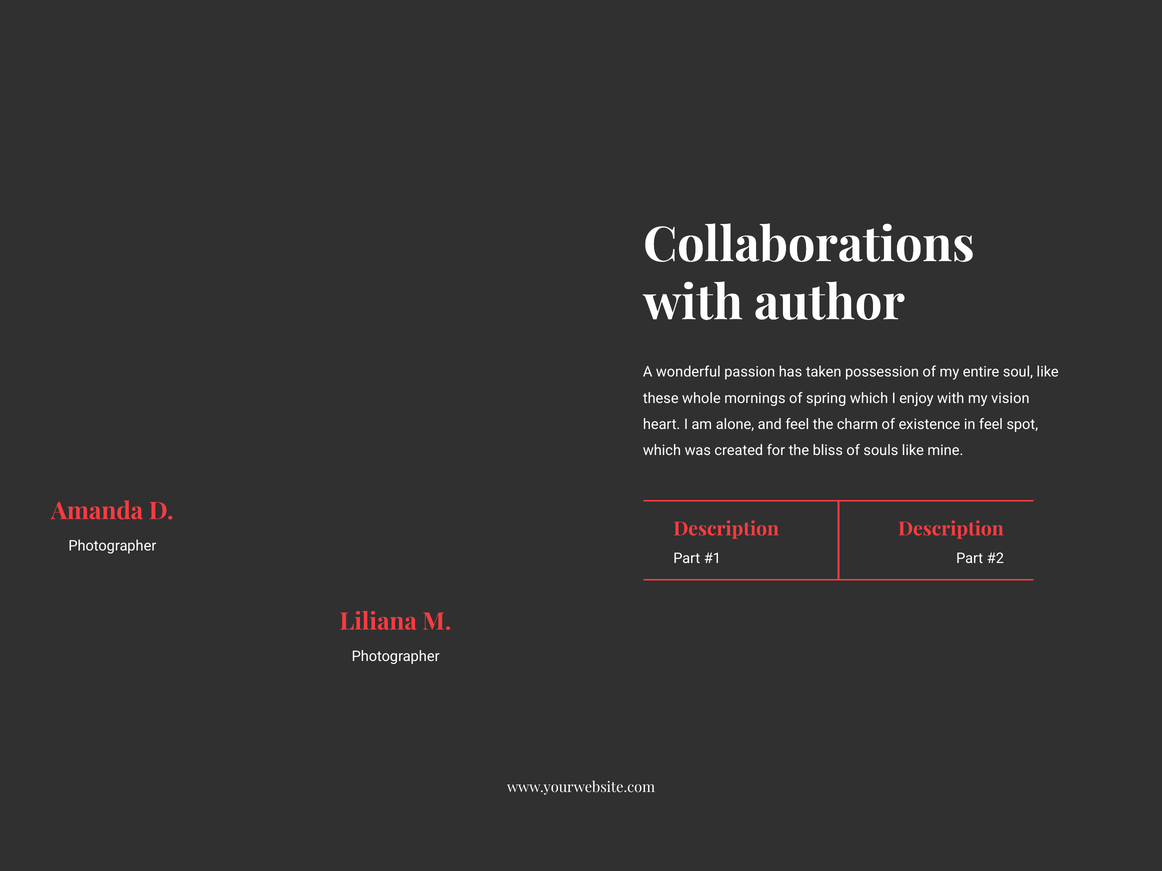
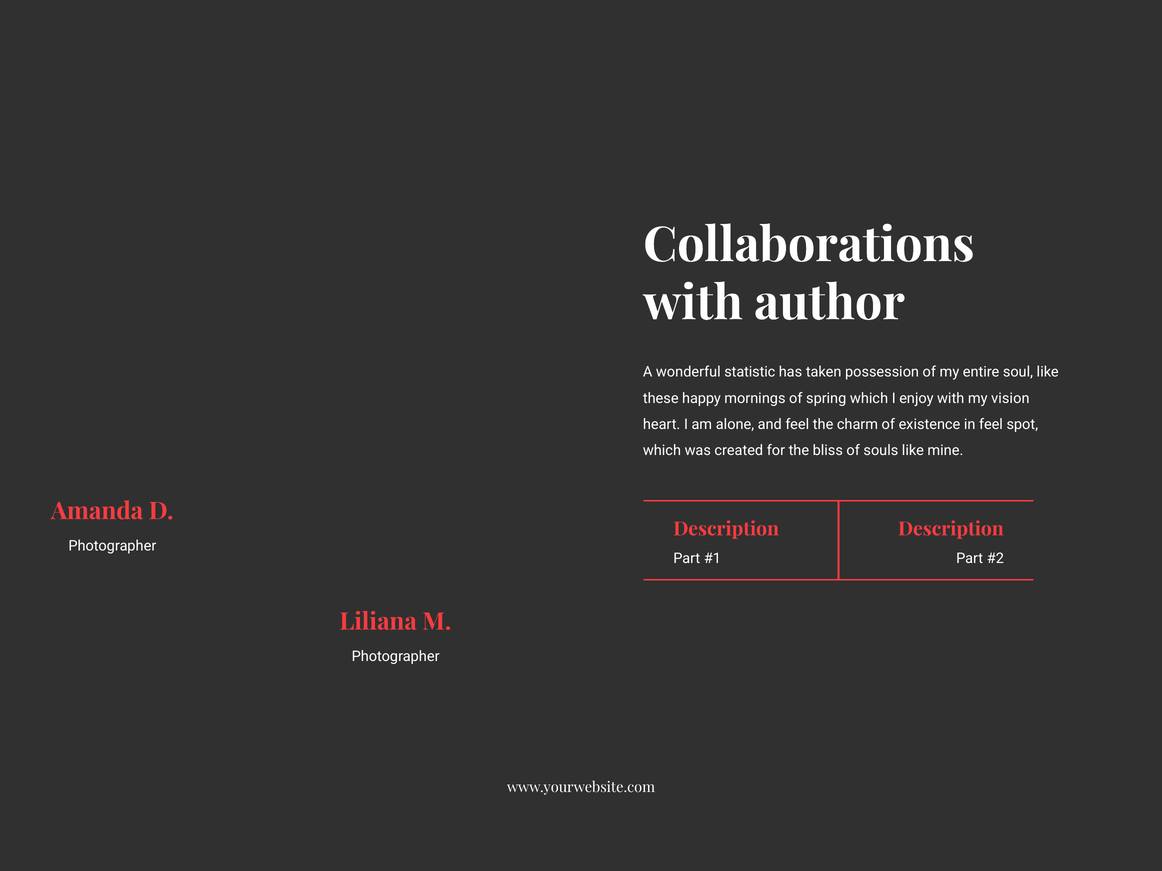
passion: passion -> statistic
whole: whole -> happy
